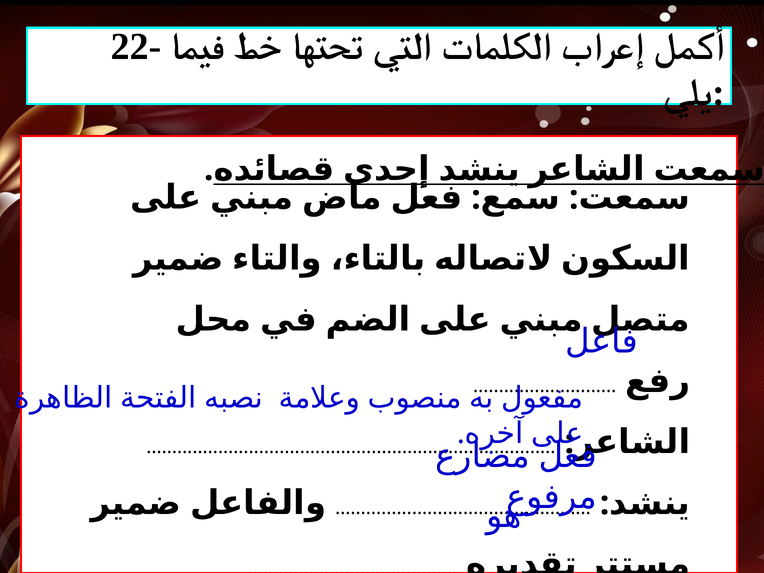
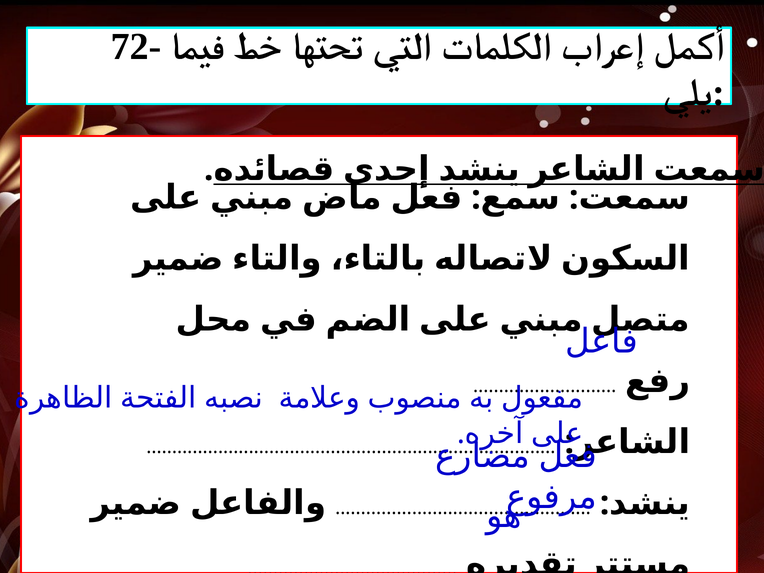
22-: 22- -> 72-
